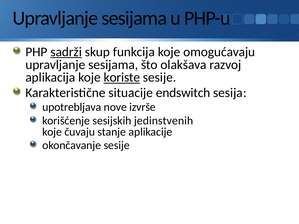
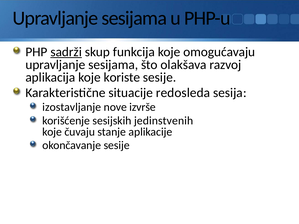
koriste underline: present -> none
endswitch: endswitch -> redosleda
upotrebljava: upotrebljava -> izostavljanje
